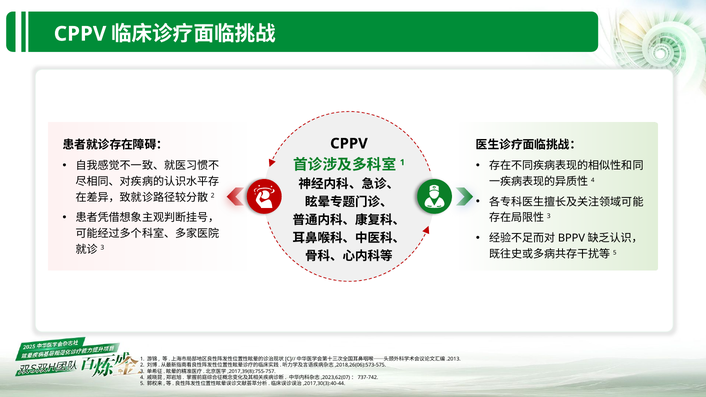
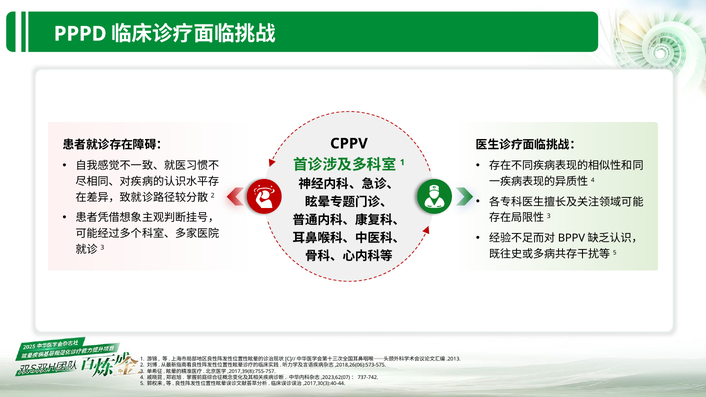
CPPV at (80, 34): CPPV -> PPPD
